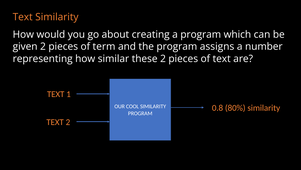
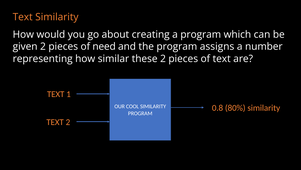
term: term -> need
